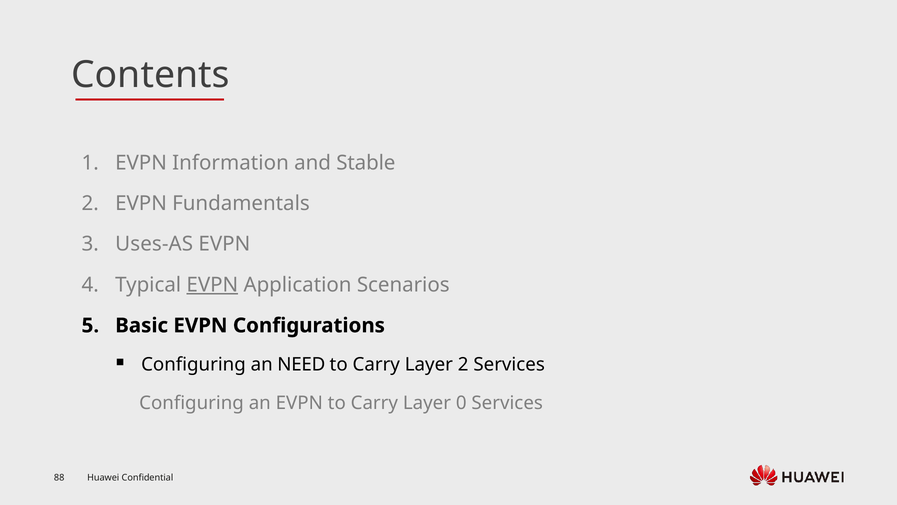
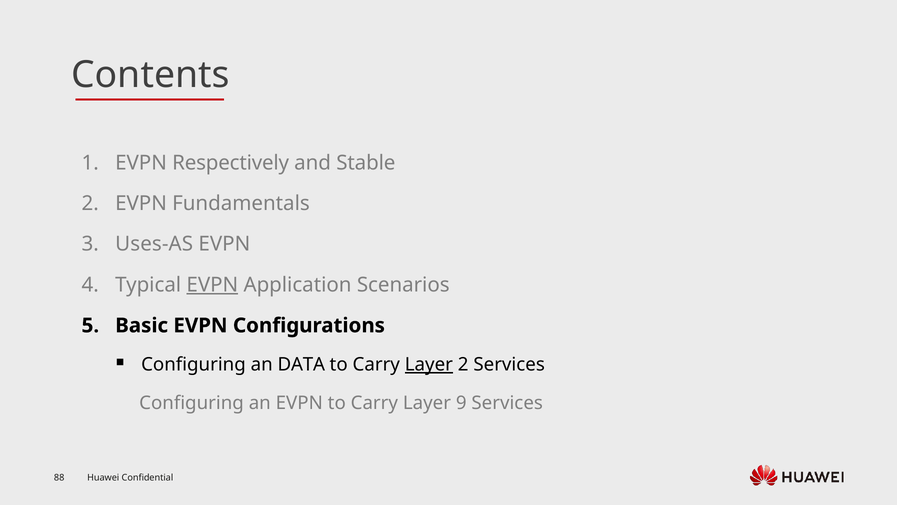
Information: Information -> Respectively
NEED: NEED -> DATA
Layer at (429, 364) underline: none -> present
0: 0 -> 9
